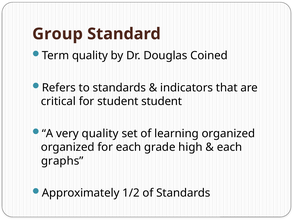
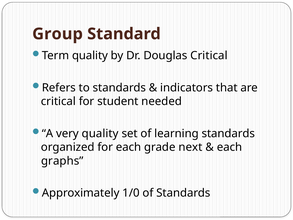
Douglas Coined: Coined -> Critical
student student: student -> needed
learning organized: organized -> standards
high: high -> next
1/2: 1/2 -> 1/0
